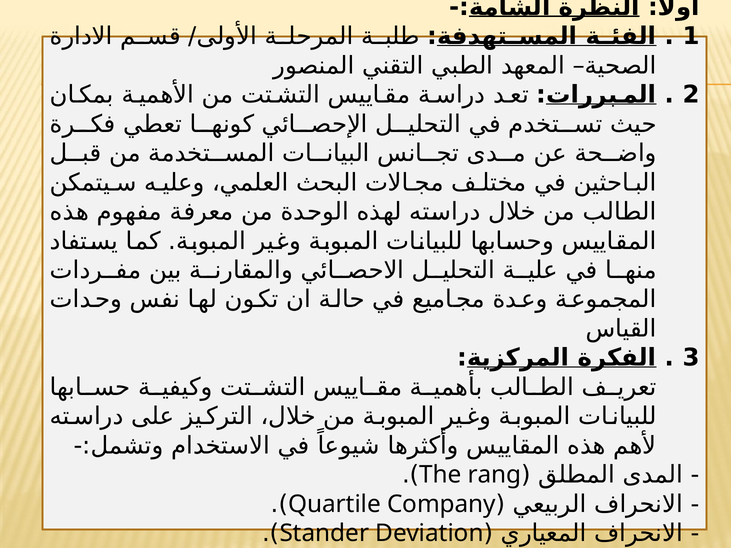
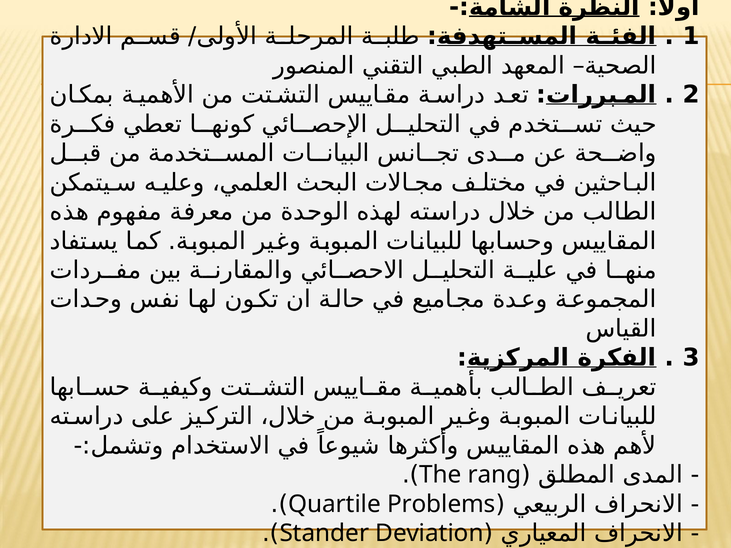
Company: Company -> Problems
